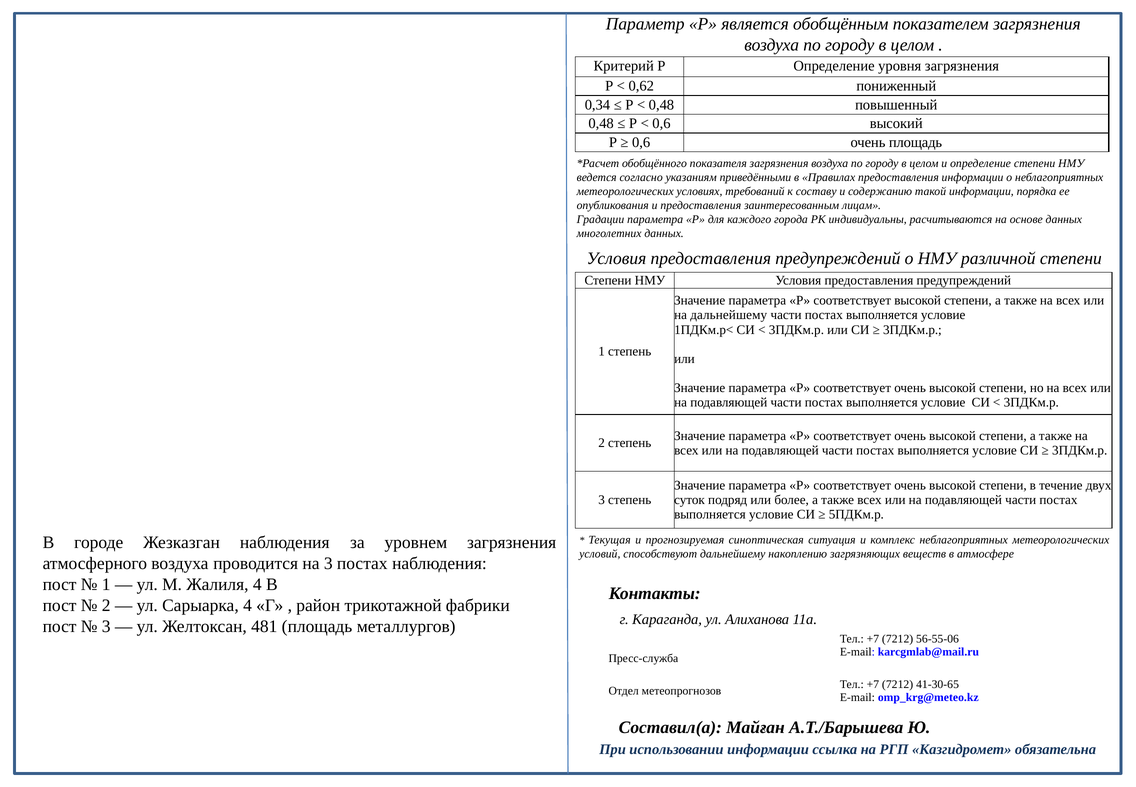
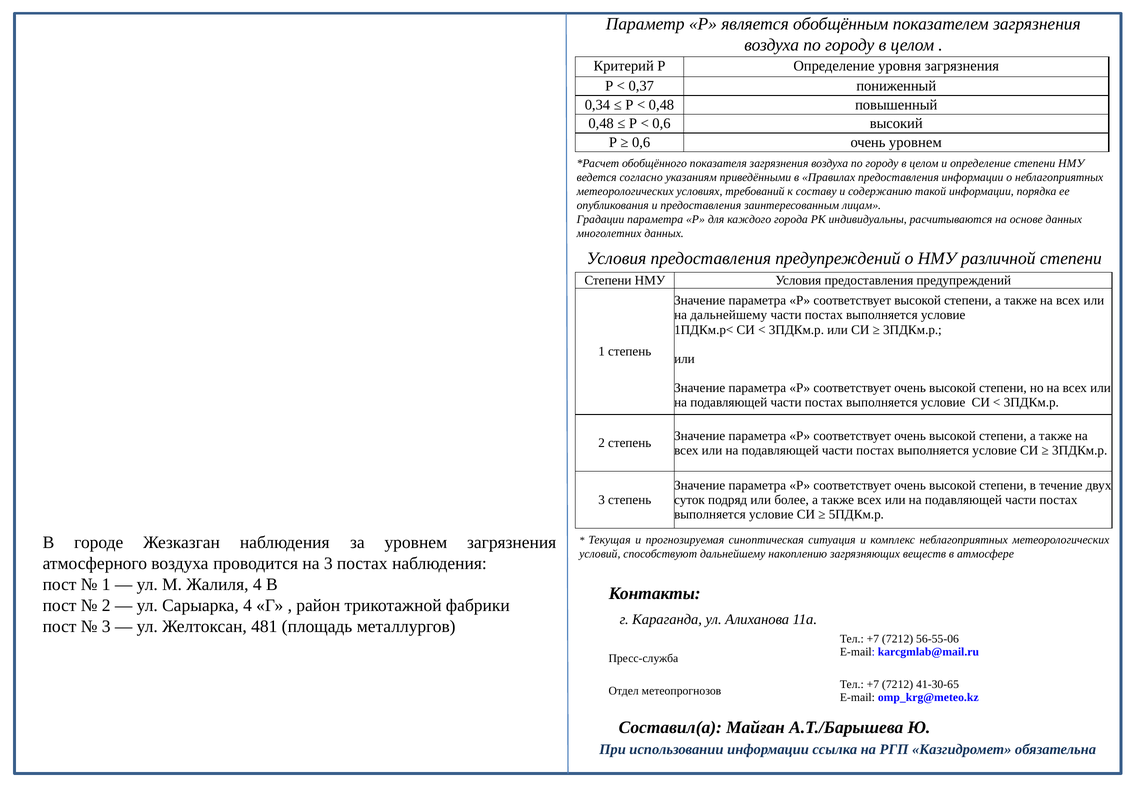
0,62: 0,62 -> 0,37
очень площадь: площадь -> уровнем
